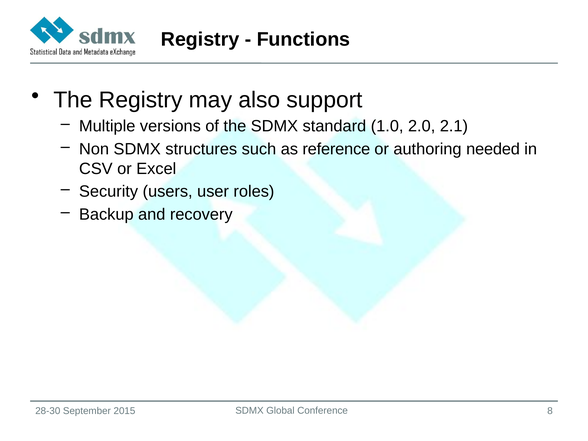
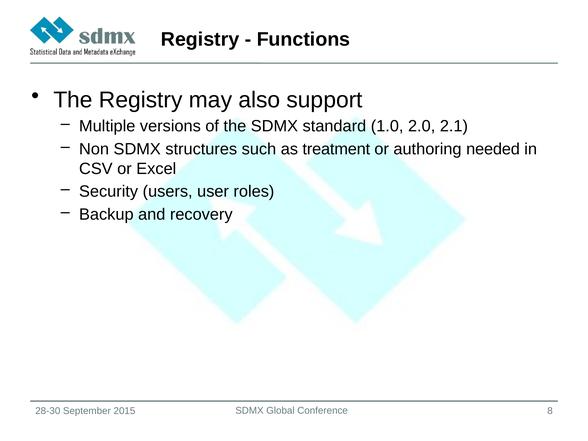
reference: reference -> treatment
